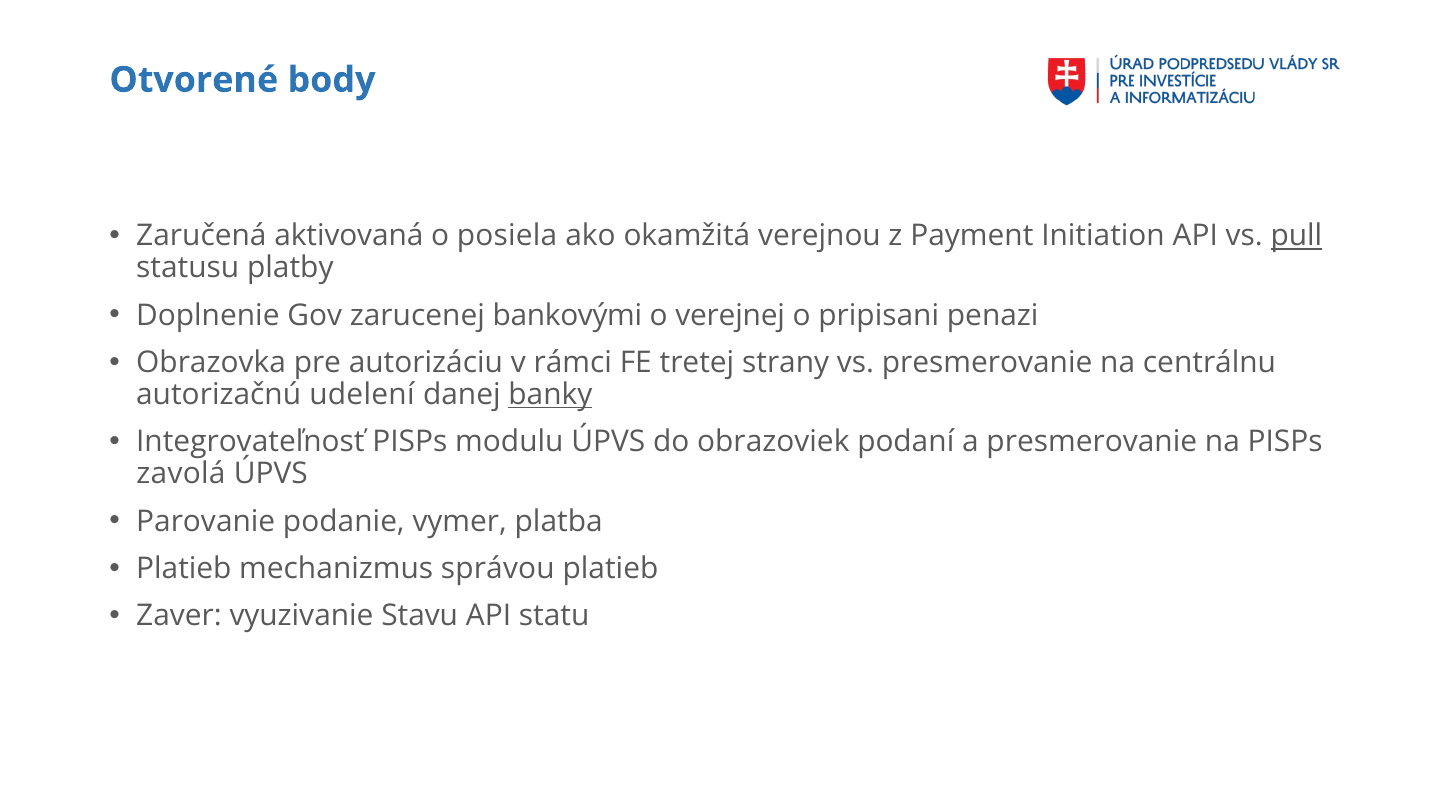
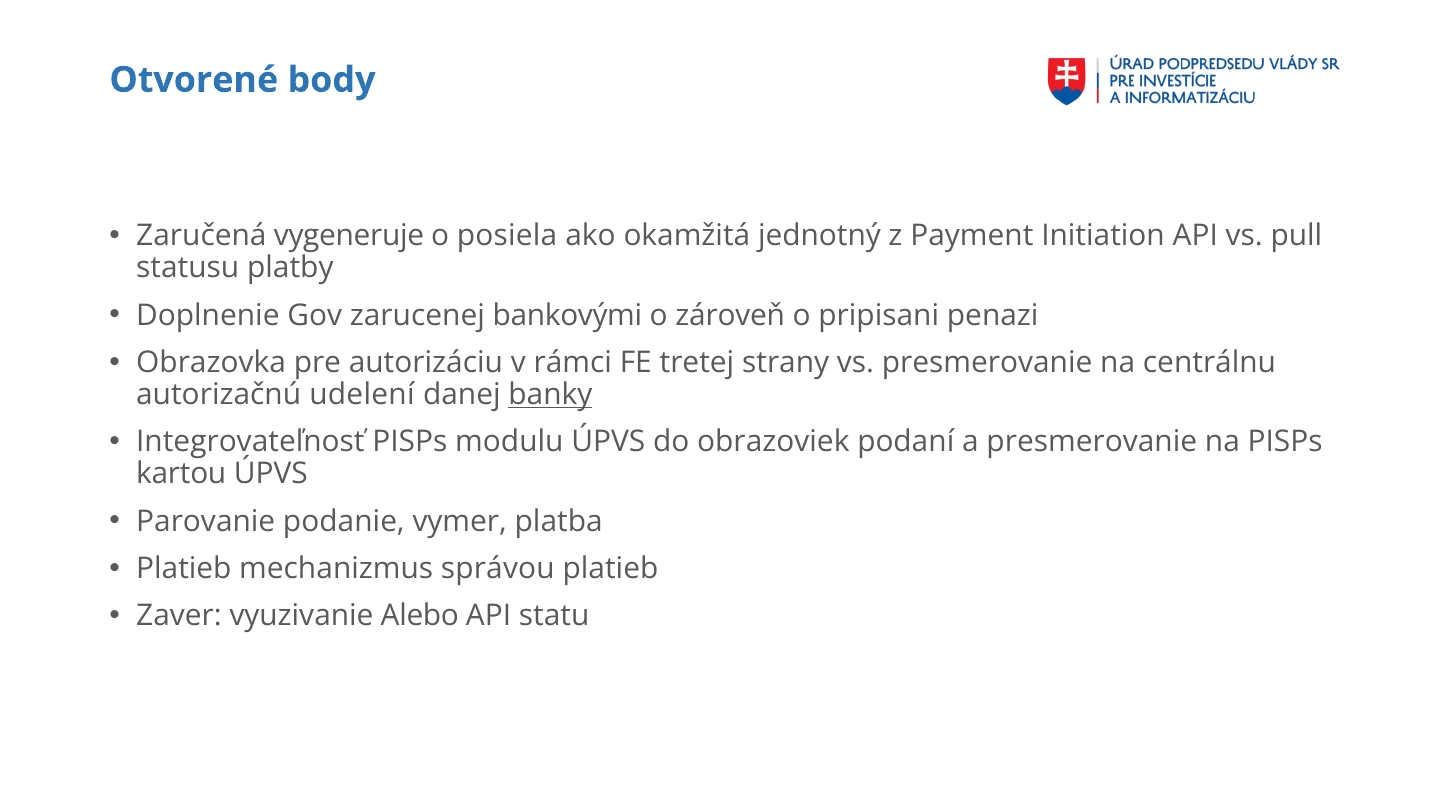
aktivovaná: aktivovaná -> vygeneruje
verejnou: verejnou -> jednotný
pull underline: present -> none
verejnej: verejnej -> zároveň
zavolá: zavolá -> kartou
Stavu: Stavu -> Alebo
